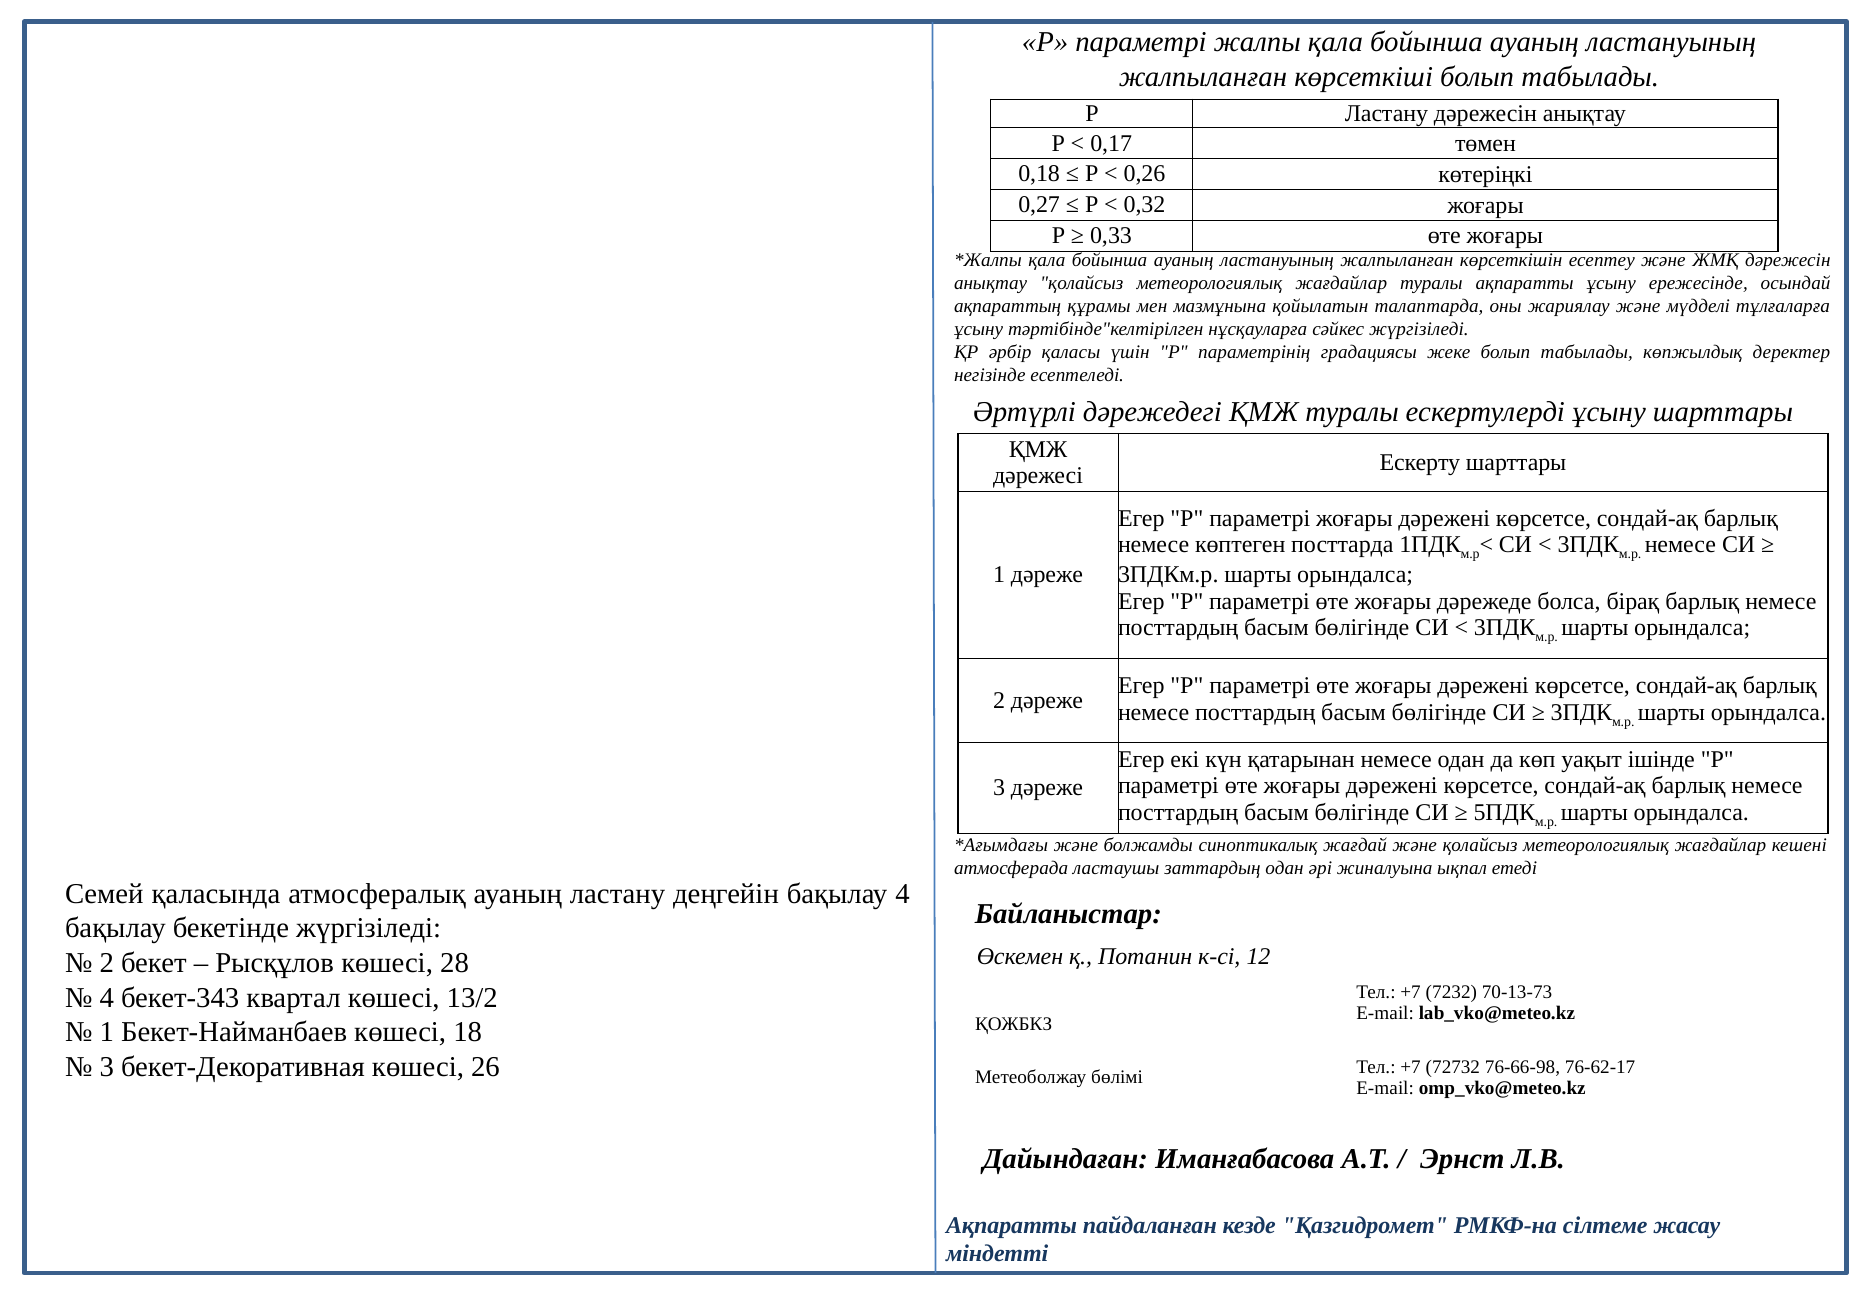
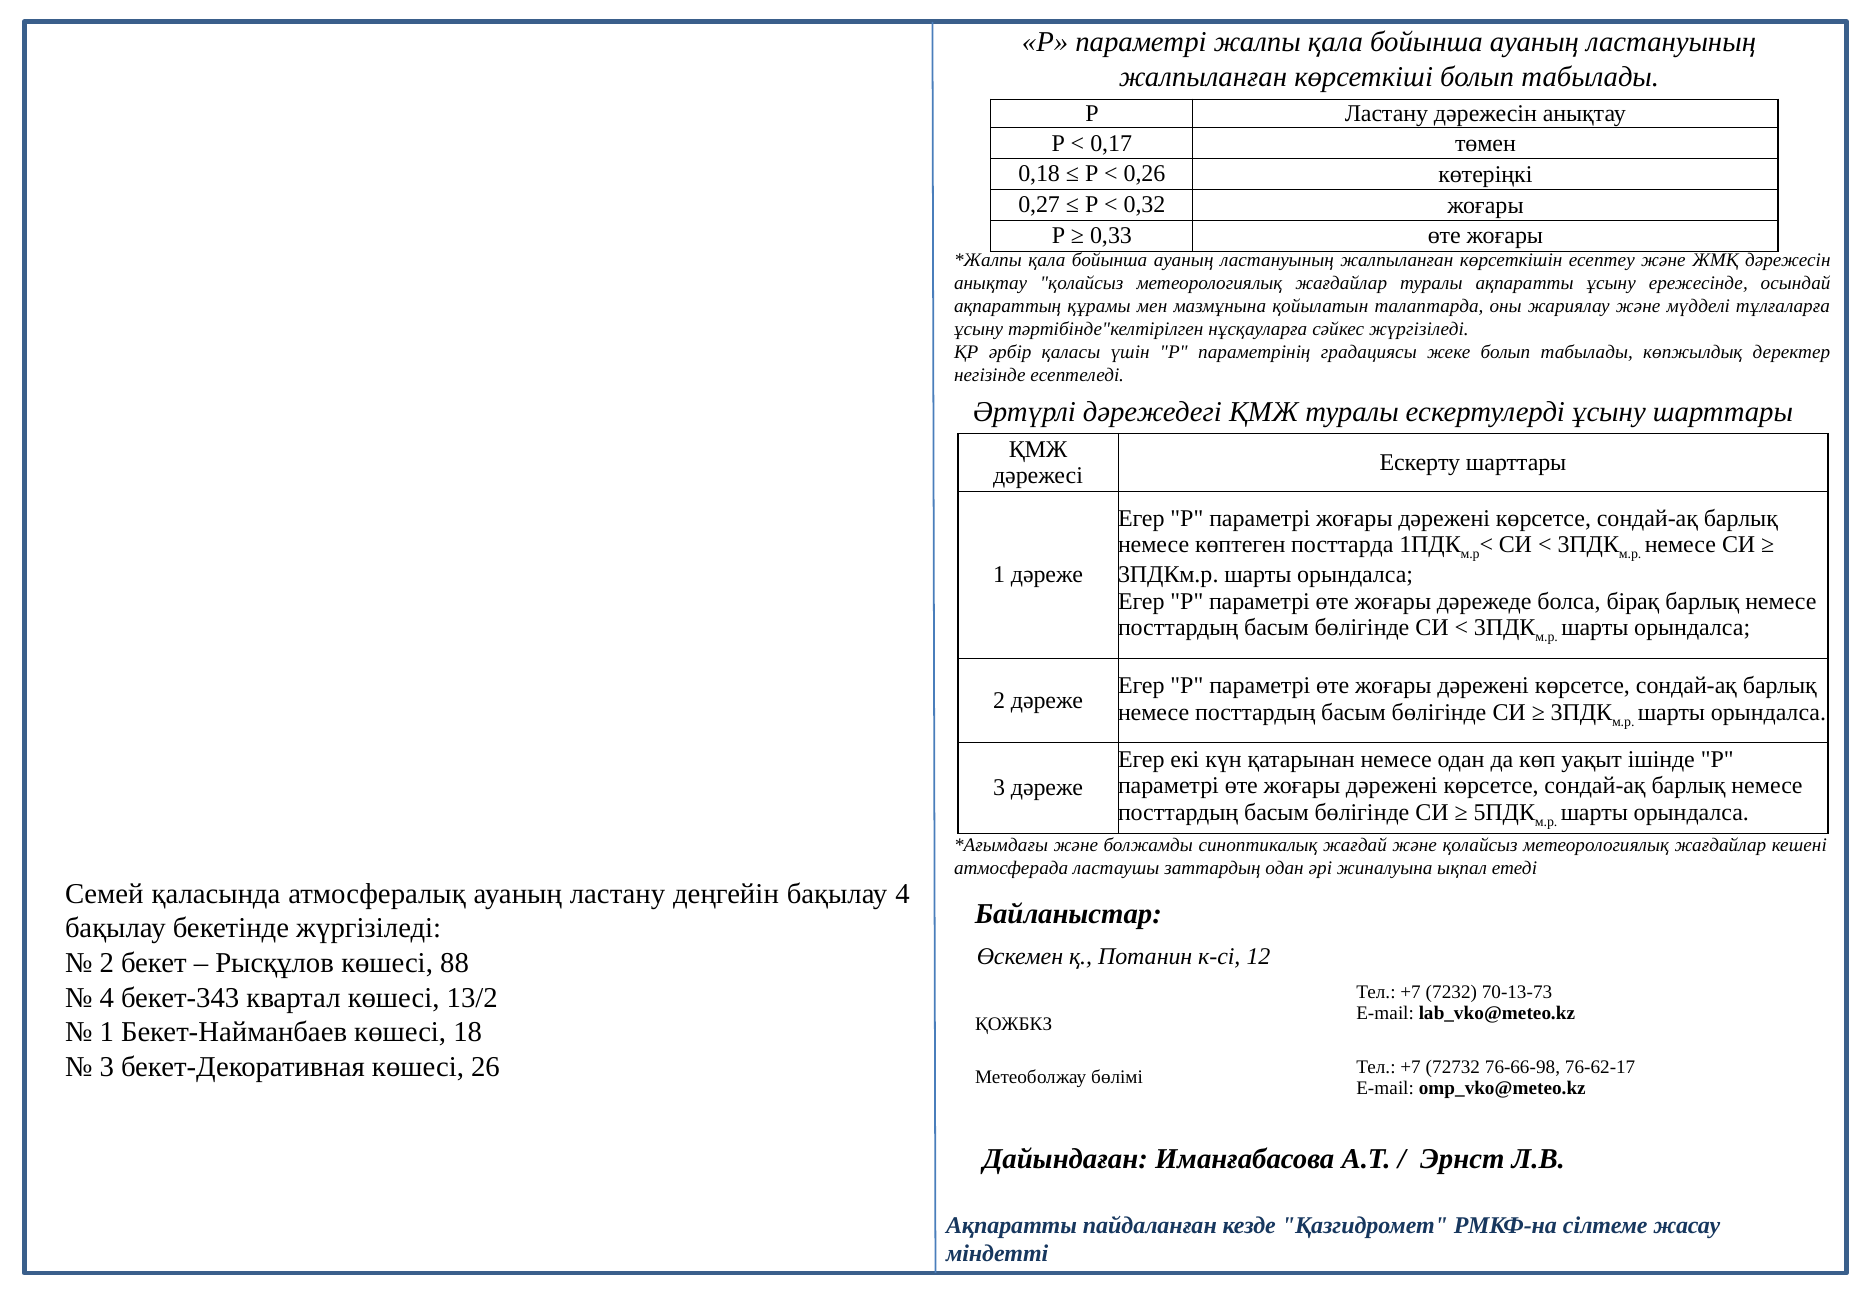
28: 28 -> 88
